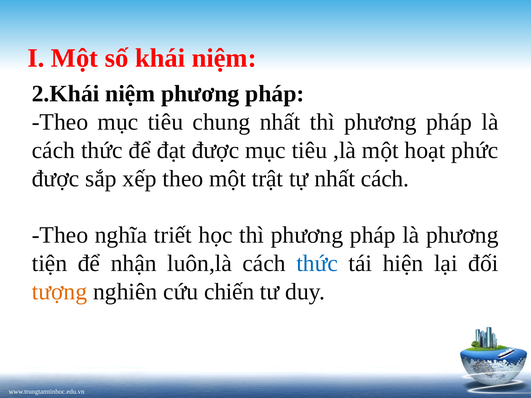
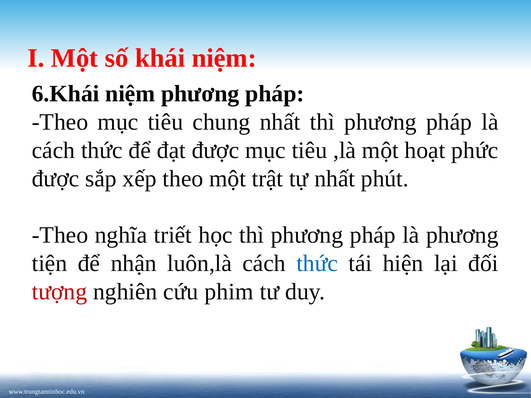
2.Khái: 2.Khái -> 6.Khái
nhất cách: cách -> phút
tượng colour: orange -> red
chiến: chiến -> phim
